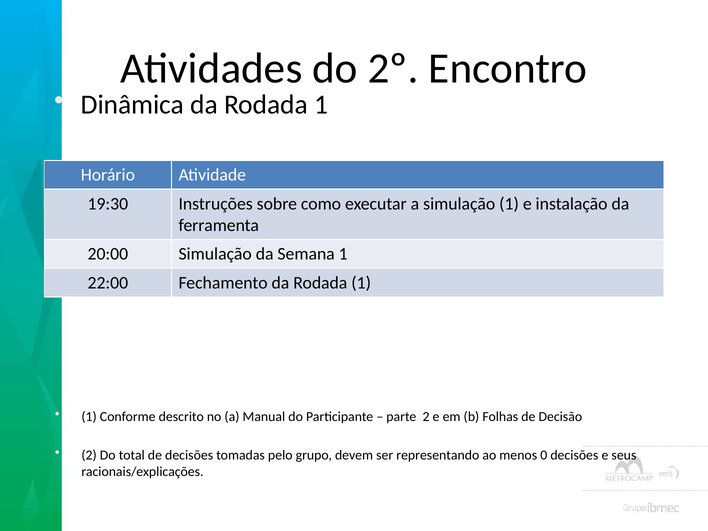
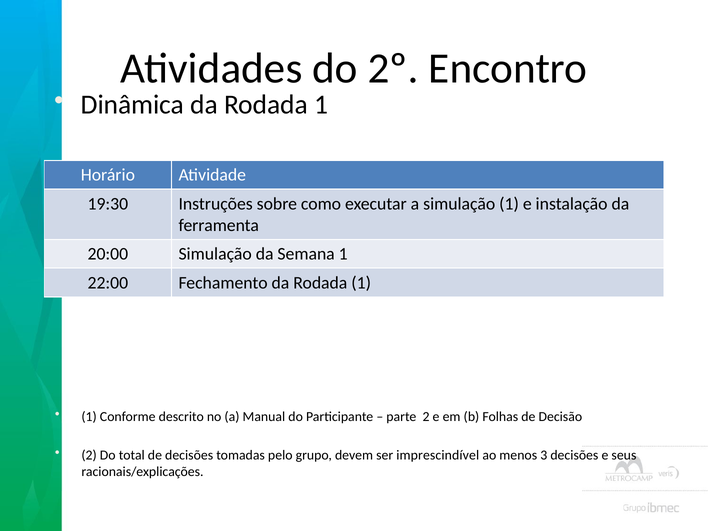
representando: representando -> imprescindível
0: 0 -> 3
